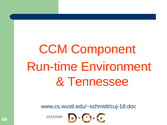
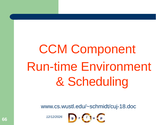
Tennessee: Tennessee -> Scheduling
